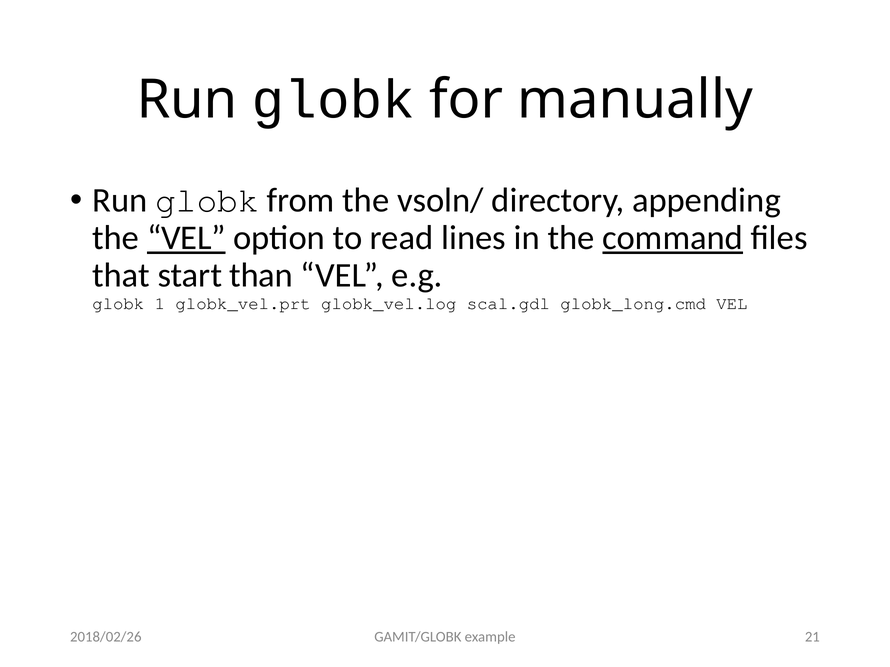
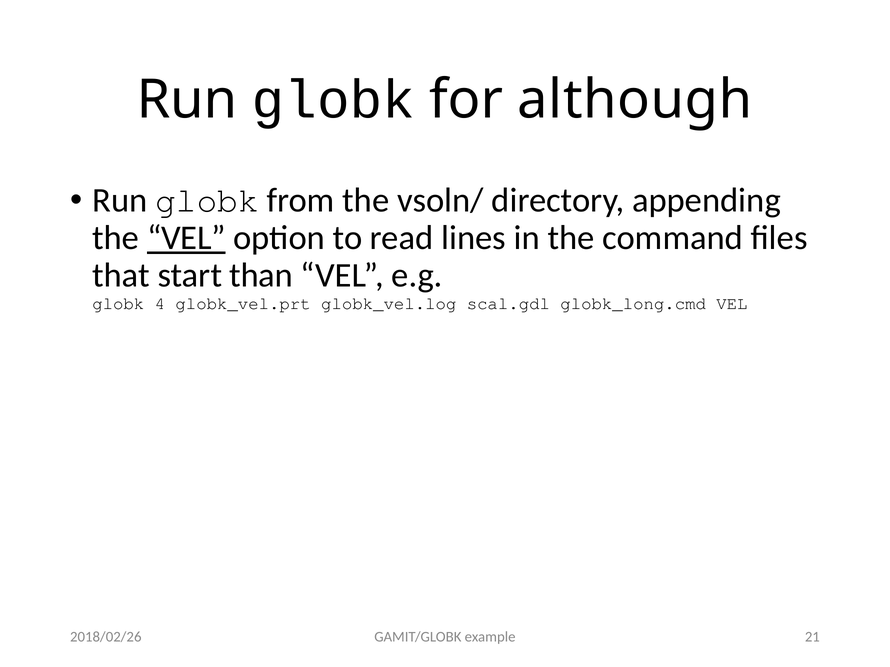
manually: manually -> although
command underline: present -> none
1: 1 -> 4
